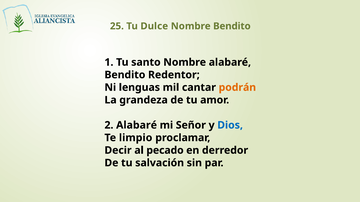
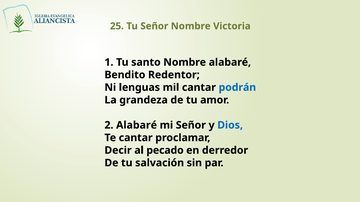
Tu Dulce: Dulce -> Señor
Nombre Bendito: Bendito -> Victoria
podrán colour: orange -> blue
Te limpio: limpio -> cantar
